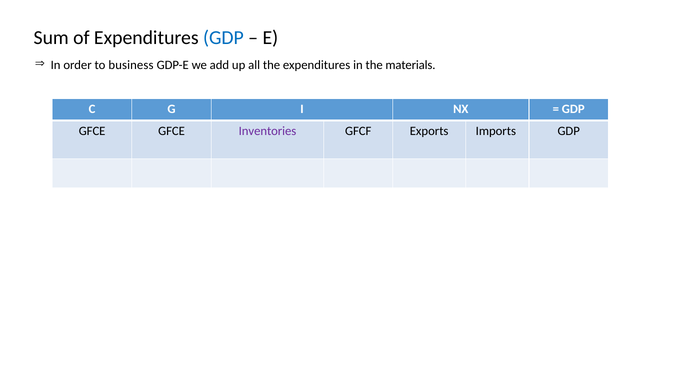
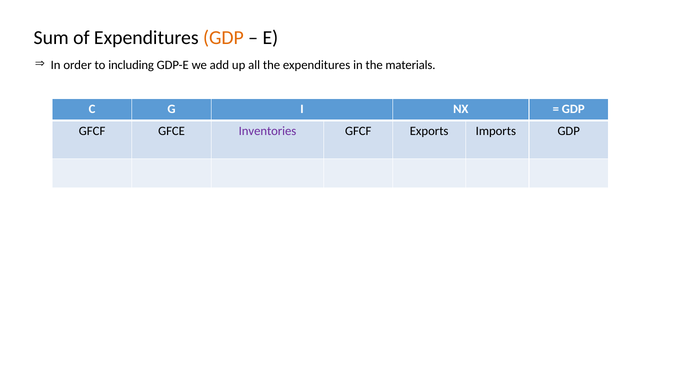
GDP at (223, 38) colour: blue -> orange
business: business -> including
GFCE at (92, 131): GFCE -> GFCF
